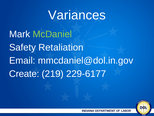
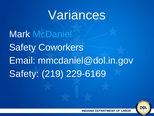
McDaniel colour: light green -> light blue
Retaliation: Retaliation -> Coworkers
Create at (24, 74): Create -> Safety
229-6177: 229-6177 -> 229-6169
